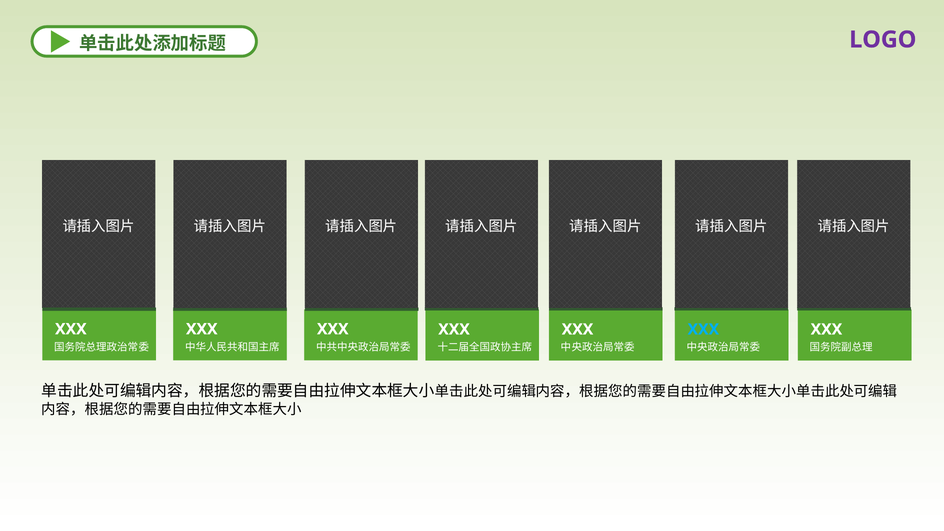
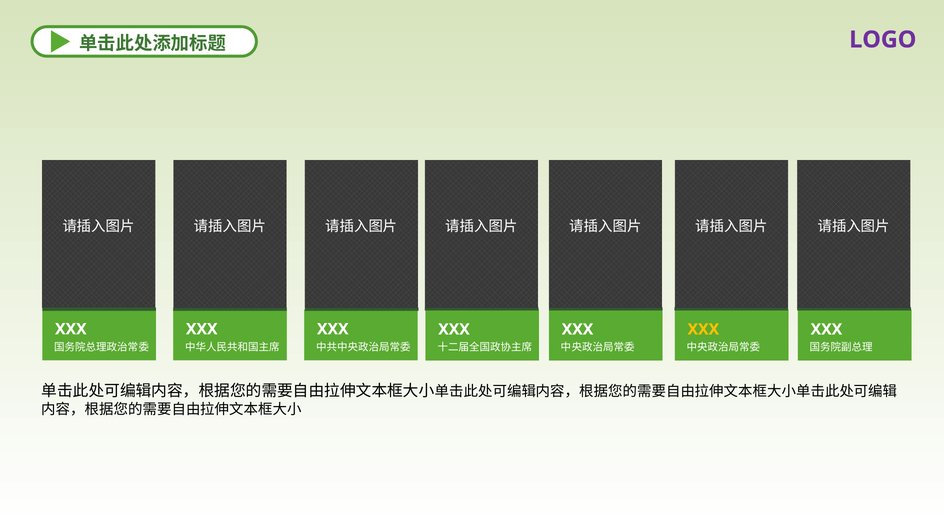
XXX at (703, 329) colour: light blue -> yellow
